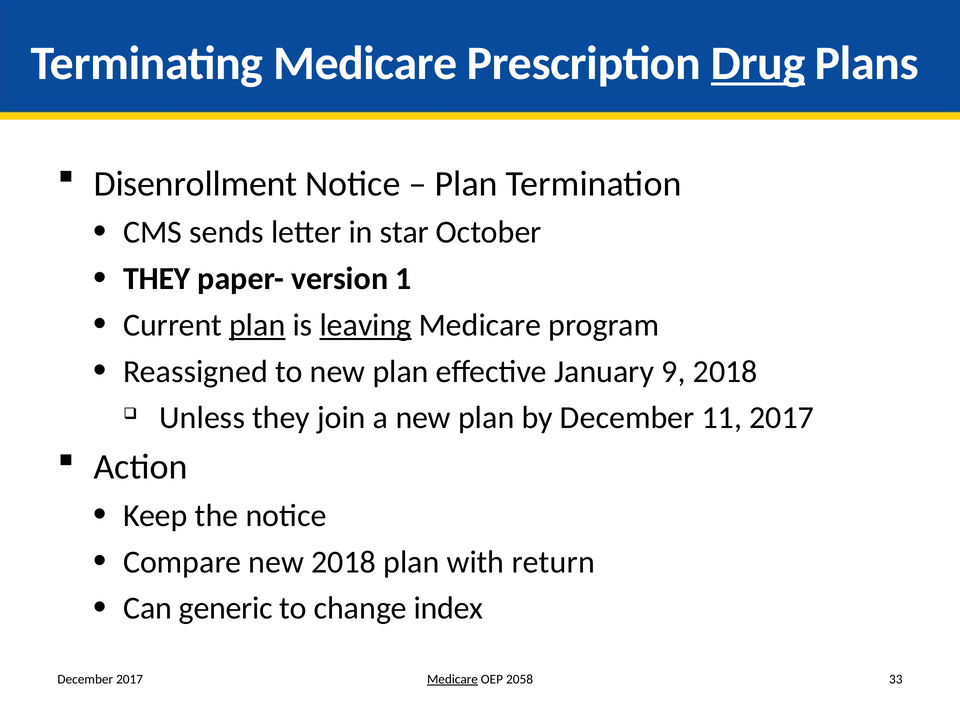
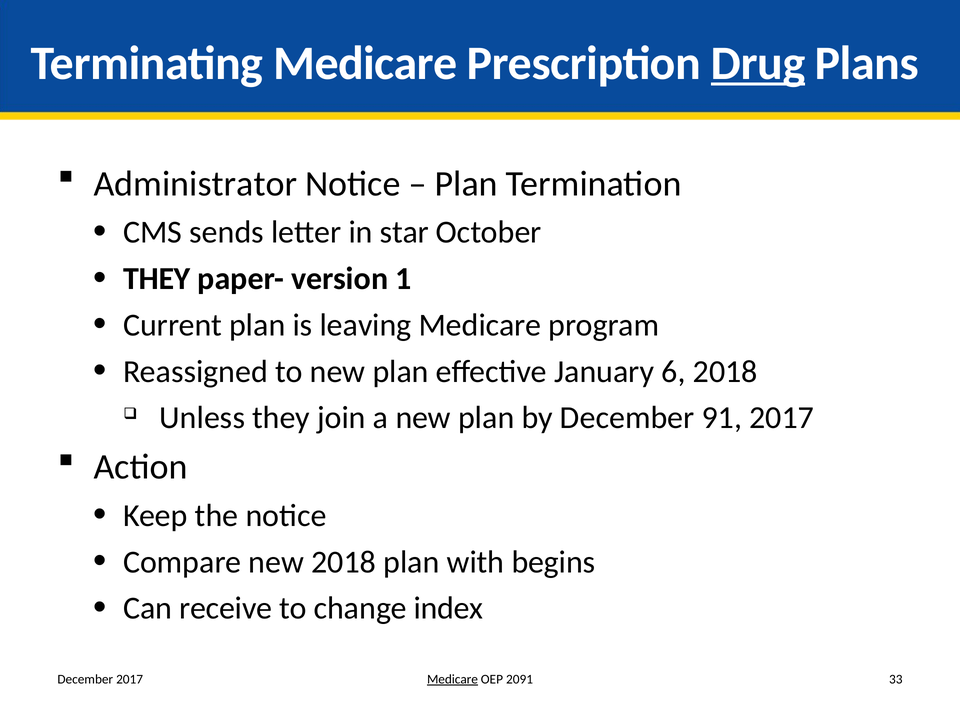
Disenrollment: Disenrollment -> Administrator
plan at (257, 325) underline: present -> none
leaving underline: present -> none
9: 9 -> 6
11: 11 -> 91
return: return -> begins
generic: generic -> receive
2058: 2058 -> 2091
